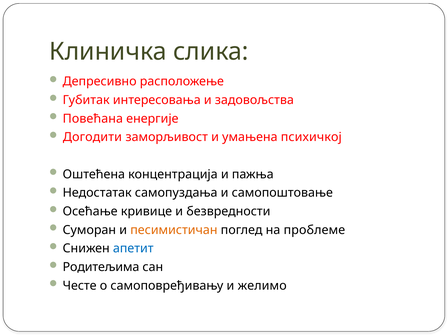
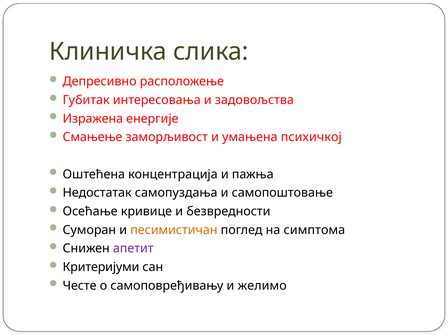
Повећана: Повећана -> Изражена
Догодити: Догодити -> Смањење
проблеме: проблеме -> симптома
апетит colour: blue -> purple
Родитељима: Родитељима -> Критеријуми
